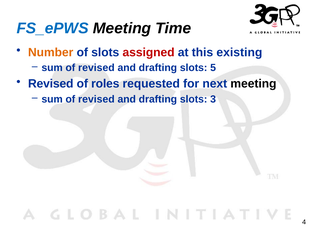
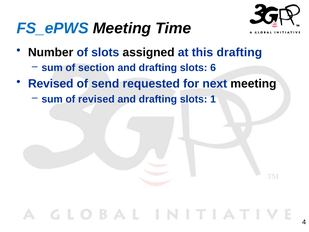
Number colour: orange -> black
assigned colour: red -> black
this existing: existing -> drafting
revised at (96, 68): revised -> section
5: 5 -> 6
roles: roles -> send
3: 3 -> 1
